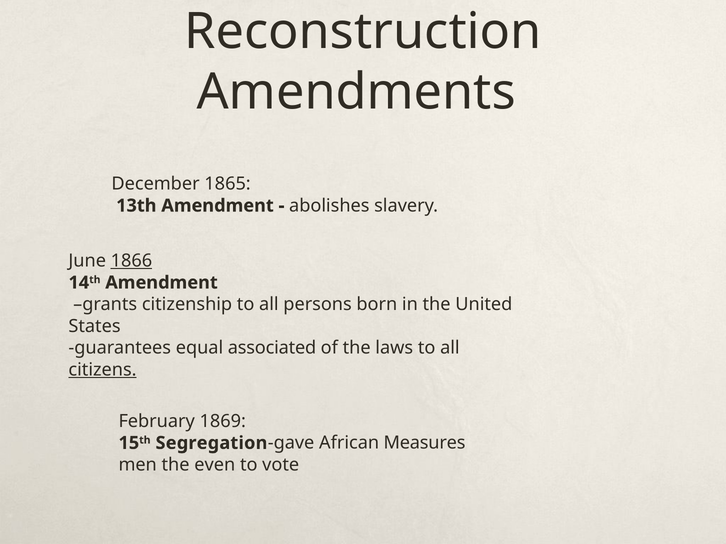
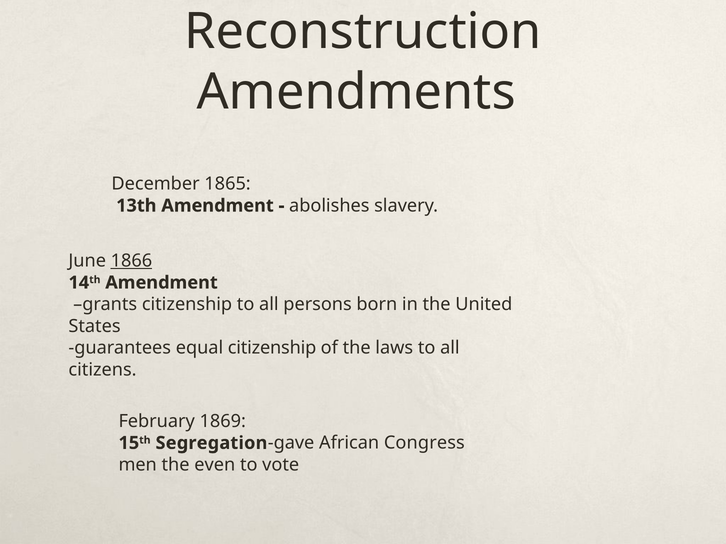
equal associated: associated -> citizenship
citizens underline: present -> none
Measures: Measures -> Congress
